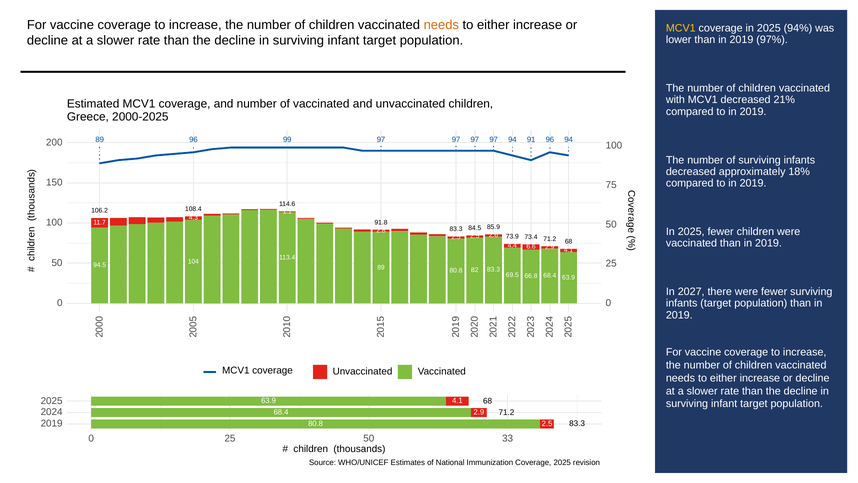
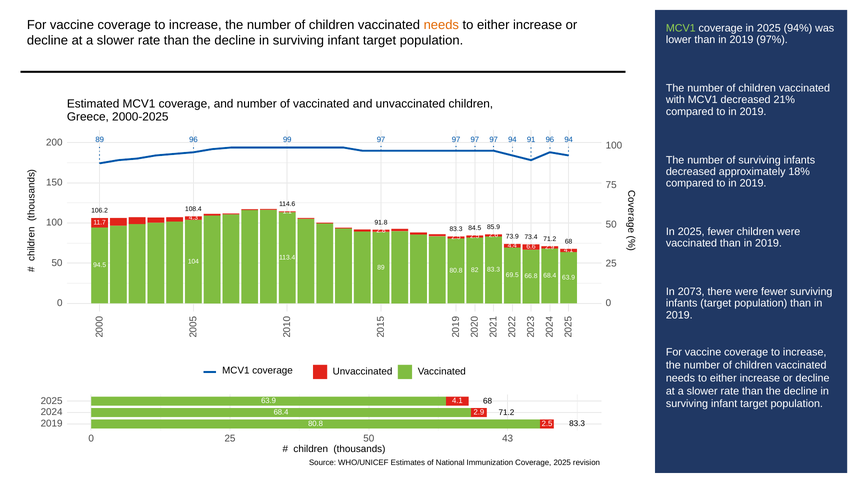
MCV1 at (681, 28) colour: yellow -> light green
2027: 2027 -> 2073
33: 33 -> 43
